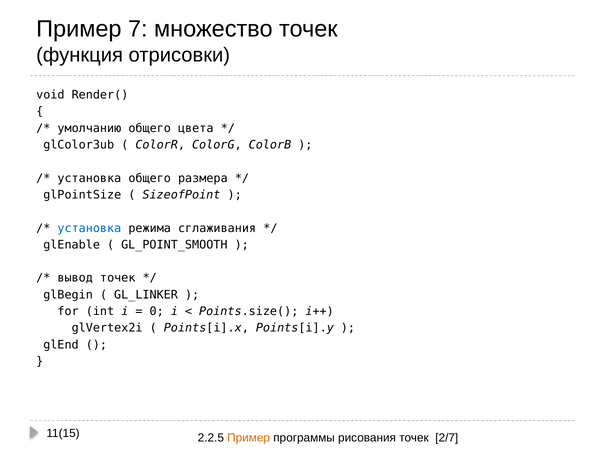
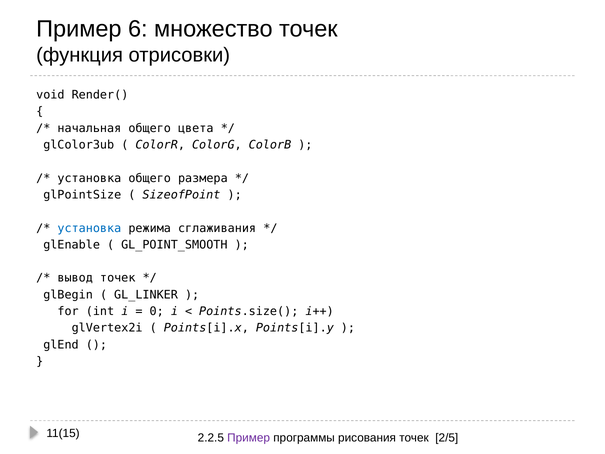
7: 7 -> 6
умолчанию: умолчанию -> начальная
Пример at (249, 437) colour: orange -> purple
2/7: 2/7 -> 2/5
